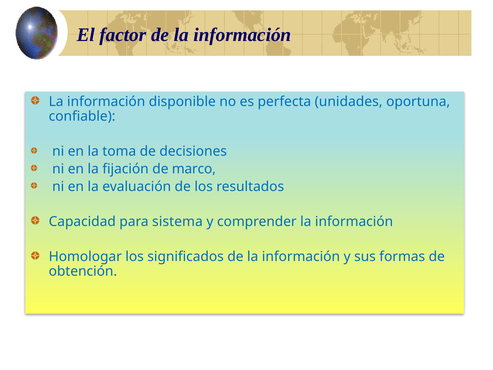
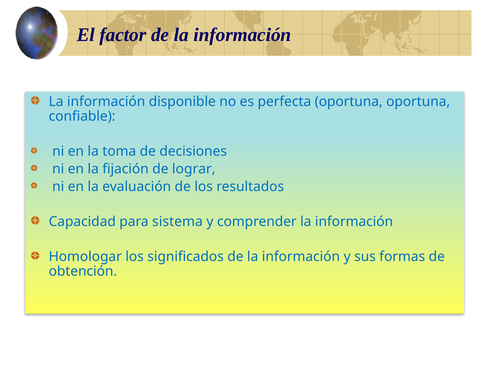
perfecta unidades: unidades -> oportuna
marco: marco -> lograr
